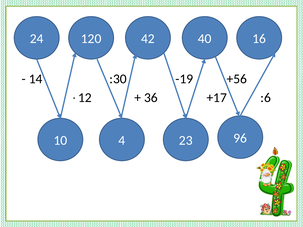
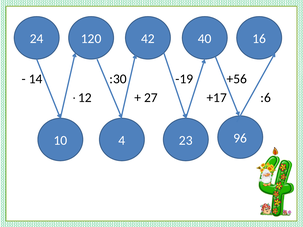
36: 36 -> 27
